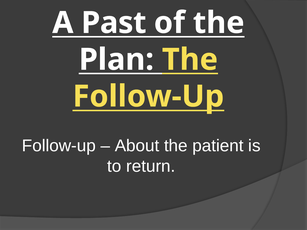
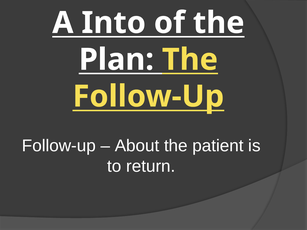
Past: Past -> Into
